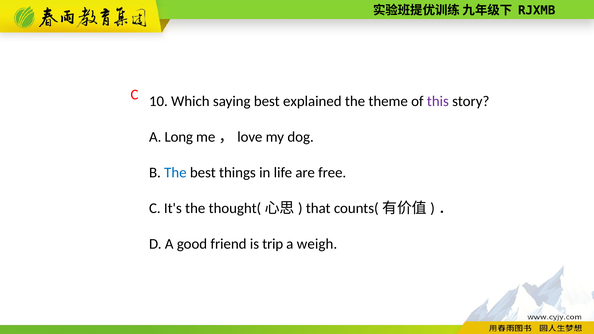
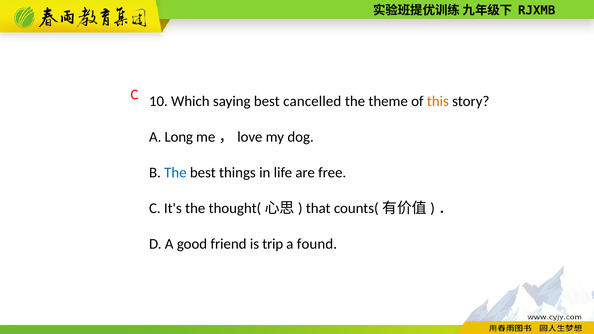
explained: explained -> cancelled
this colour: purple -> orange
weigh: weigh -> found
